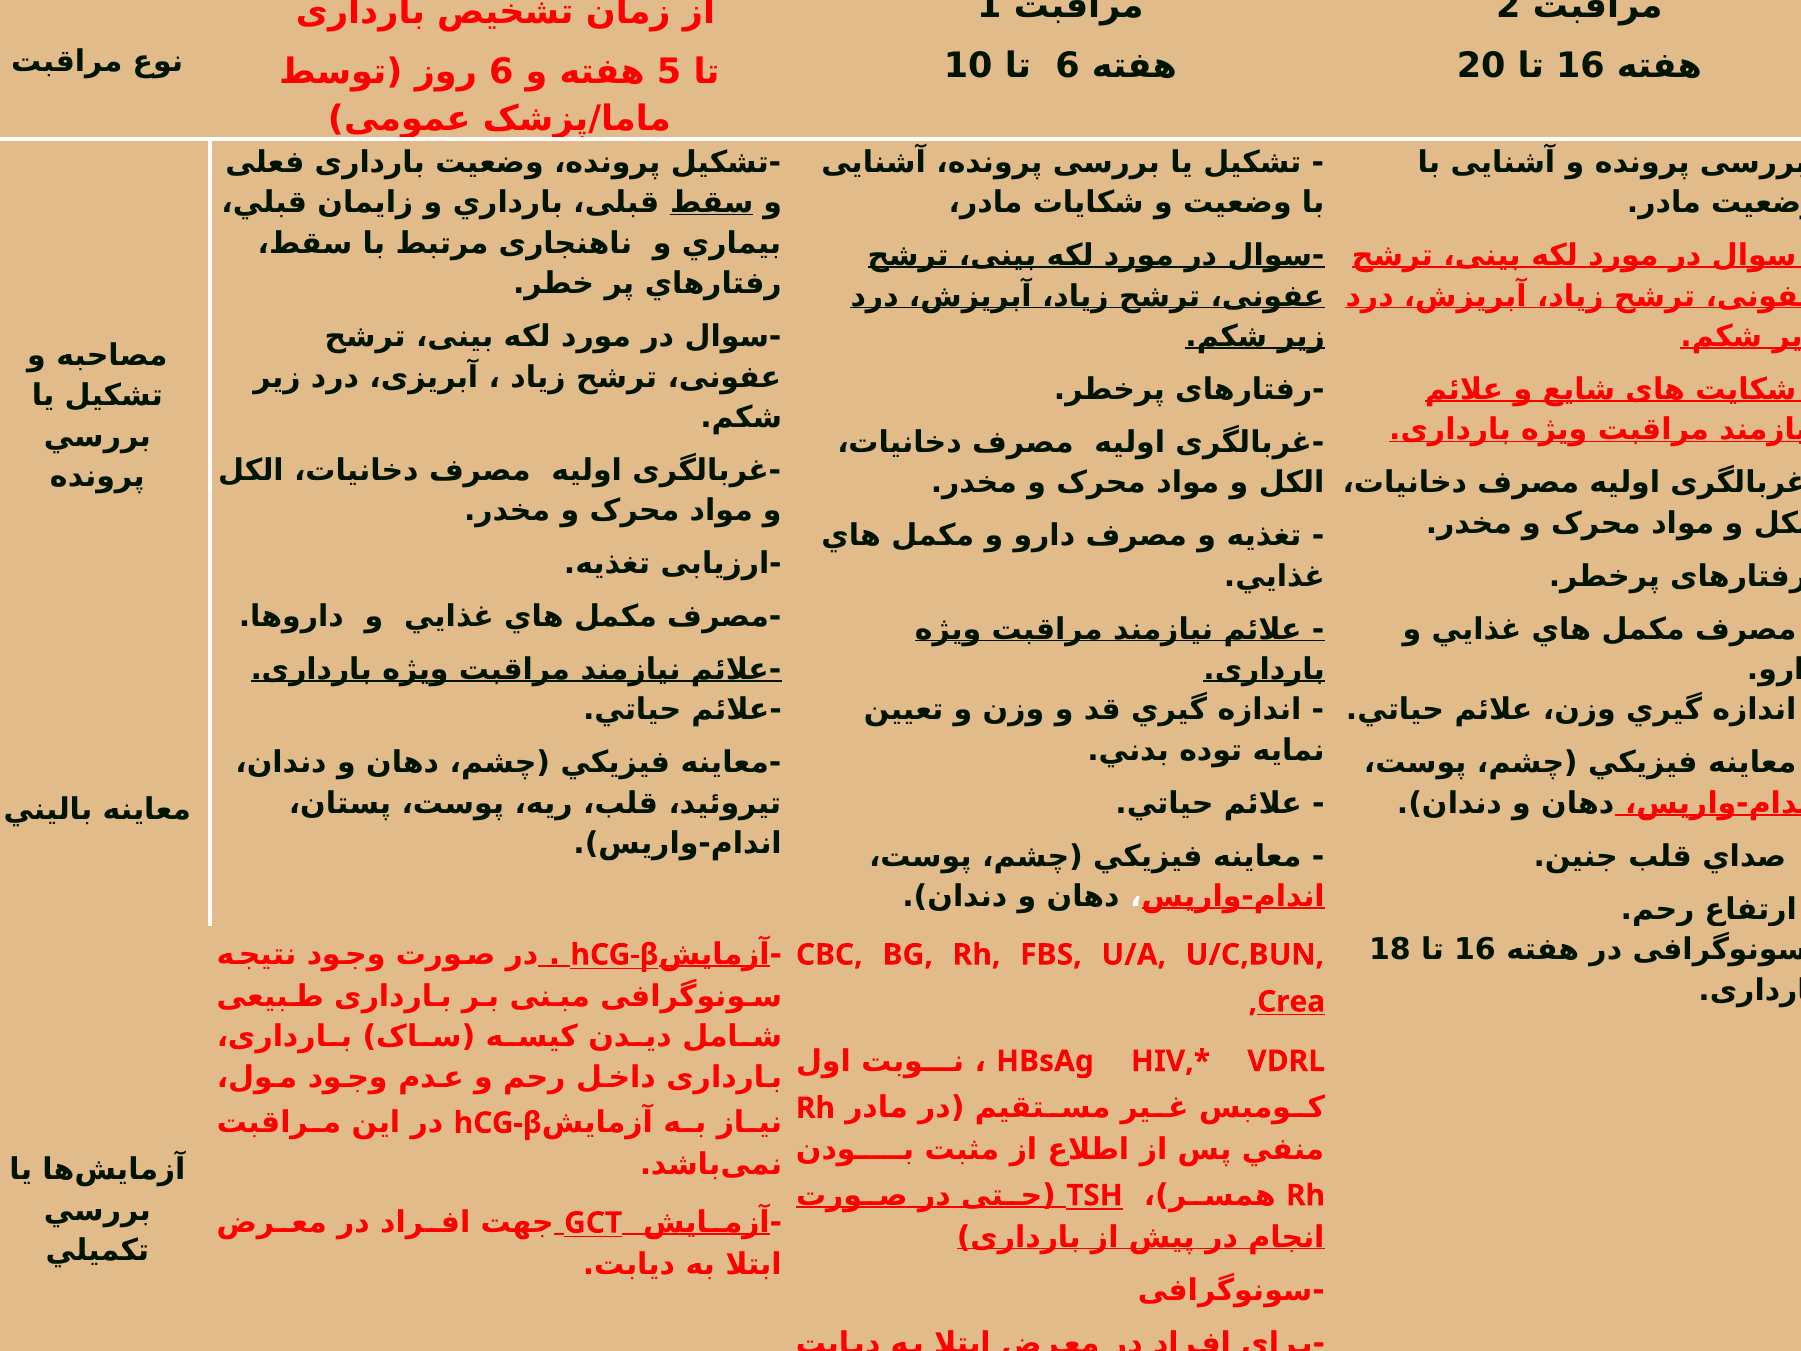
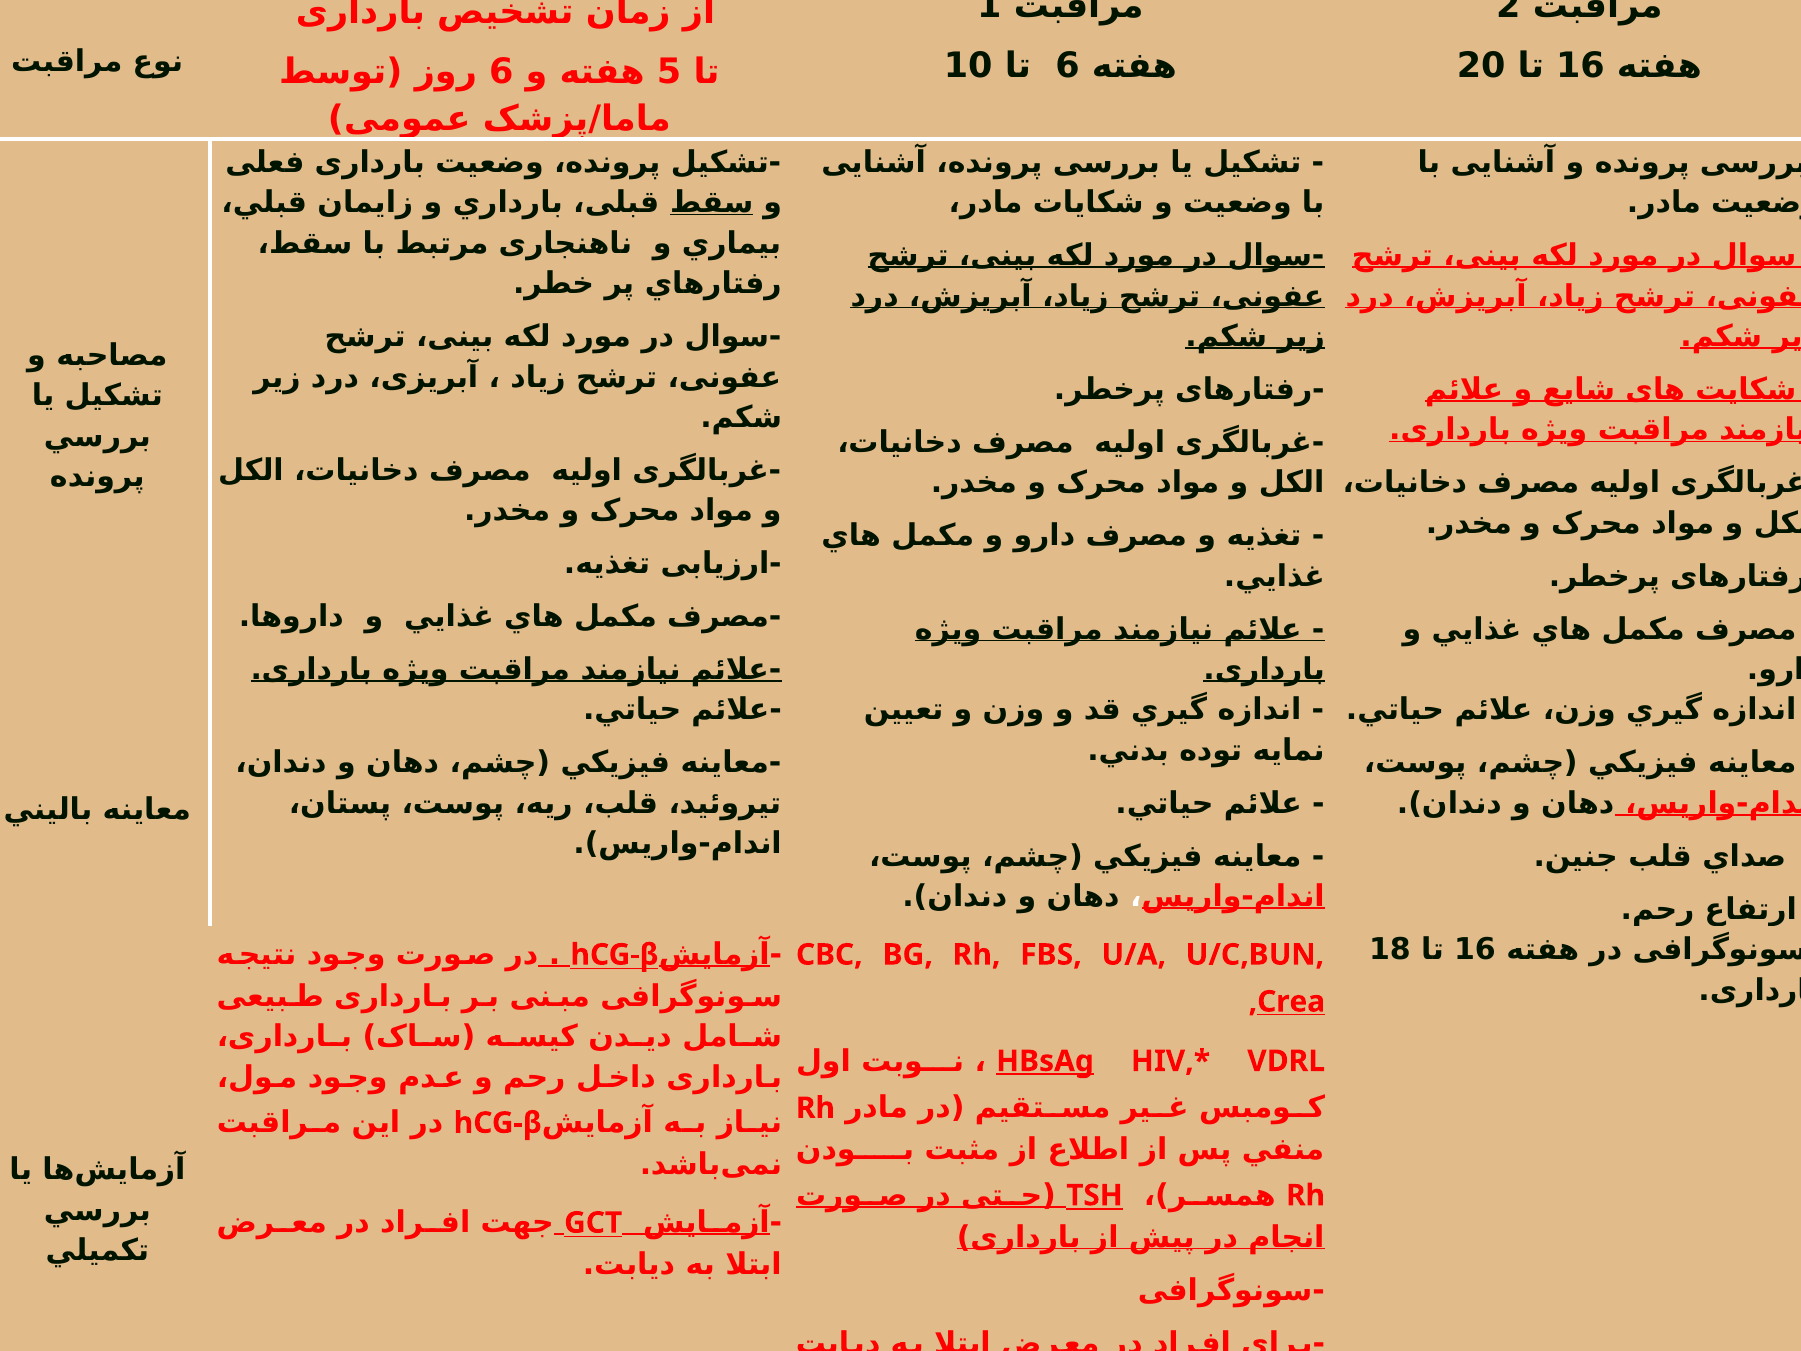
HBsAg underline: none -> present
